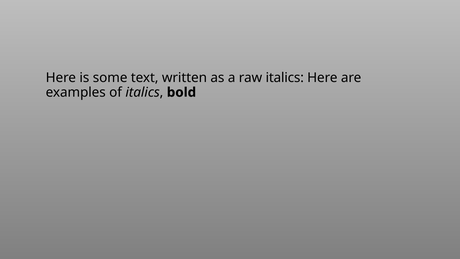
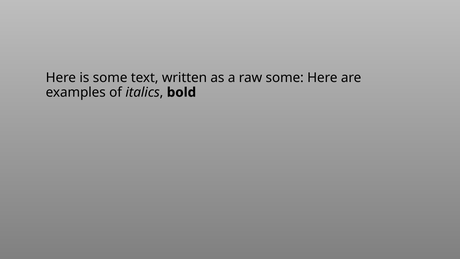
raw italics: italics -> some
